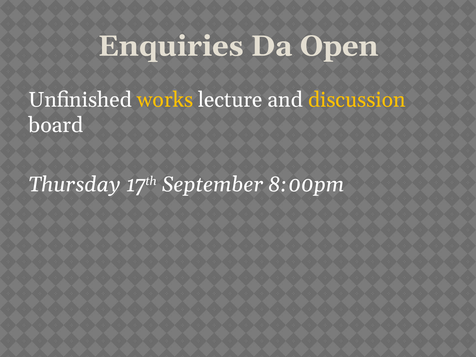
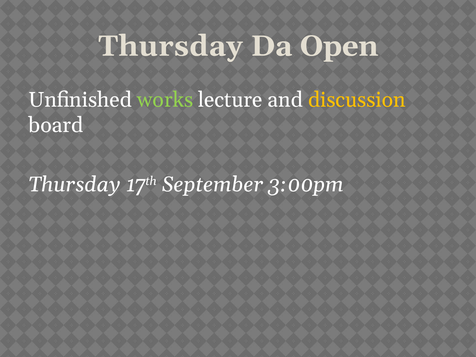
Enquiries at (171, 46): Enquiries -> Thursday
works colour: yellow -> light green
8:00pm: 8:00pm -> 3:00pm
